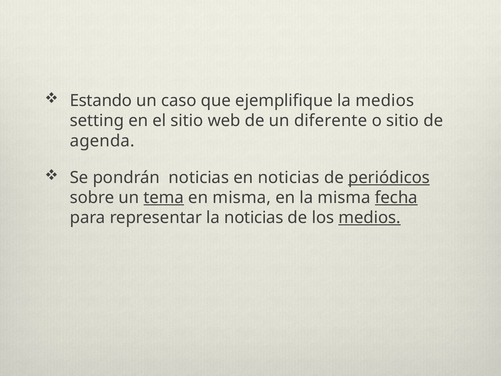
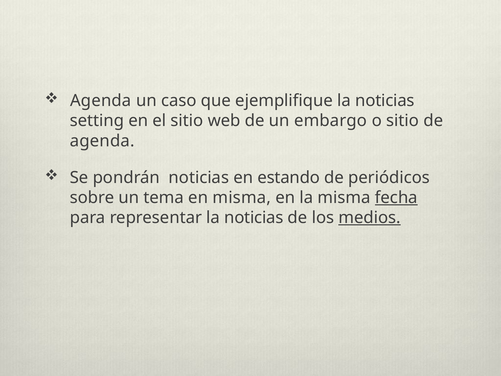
Estando at (101, 101): Estando -> Agenda
ejemplifique la medios: medios -> noticias
diferente: diferente -> embargo
en noticias: noticias -> estando
periódicos underline: present -> none
tema underline: present -> none
